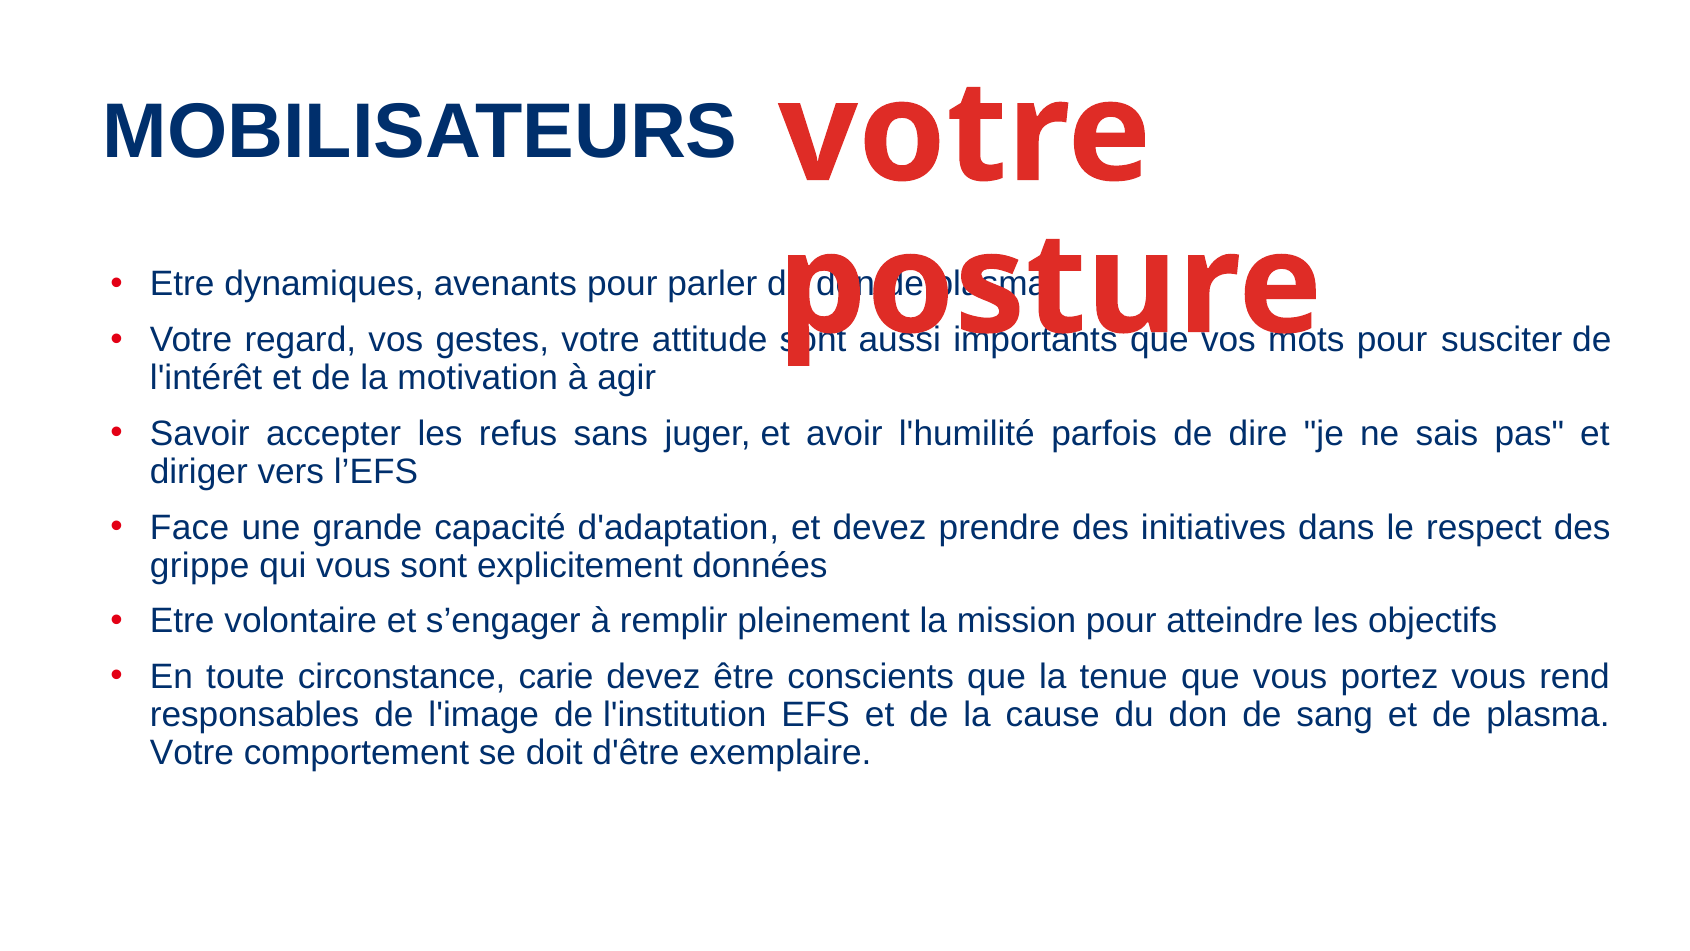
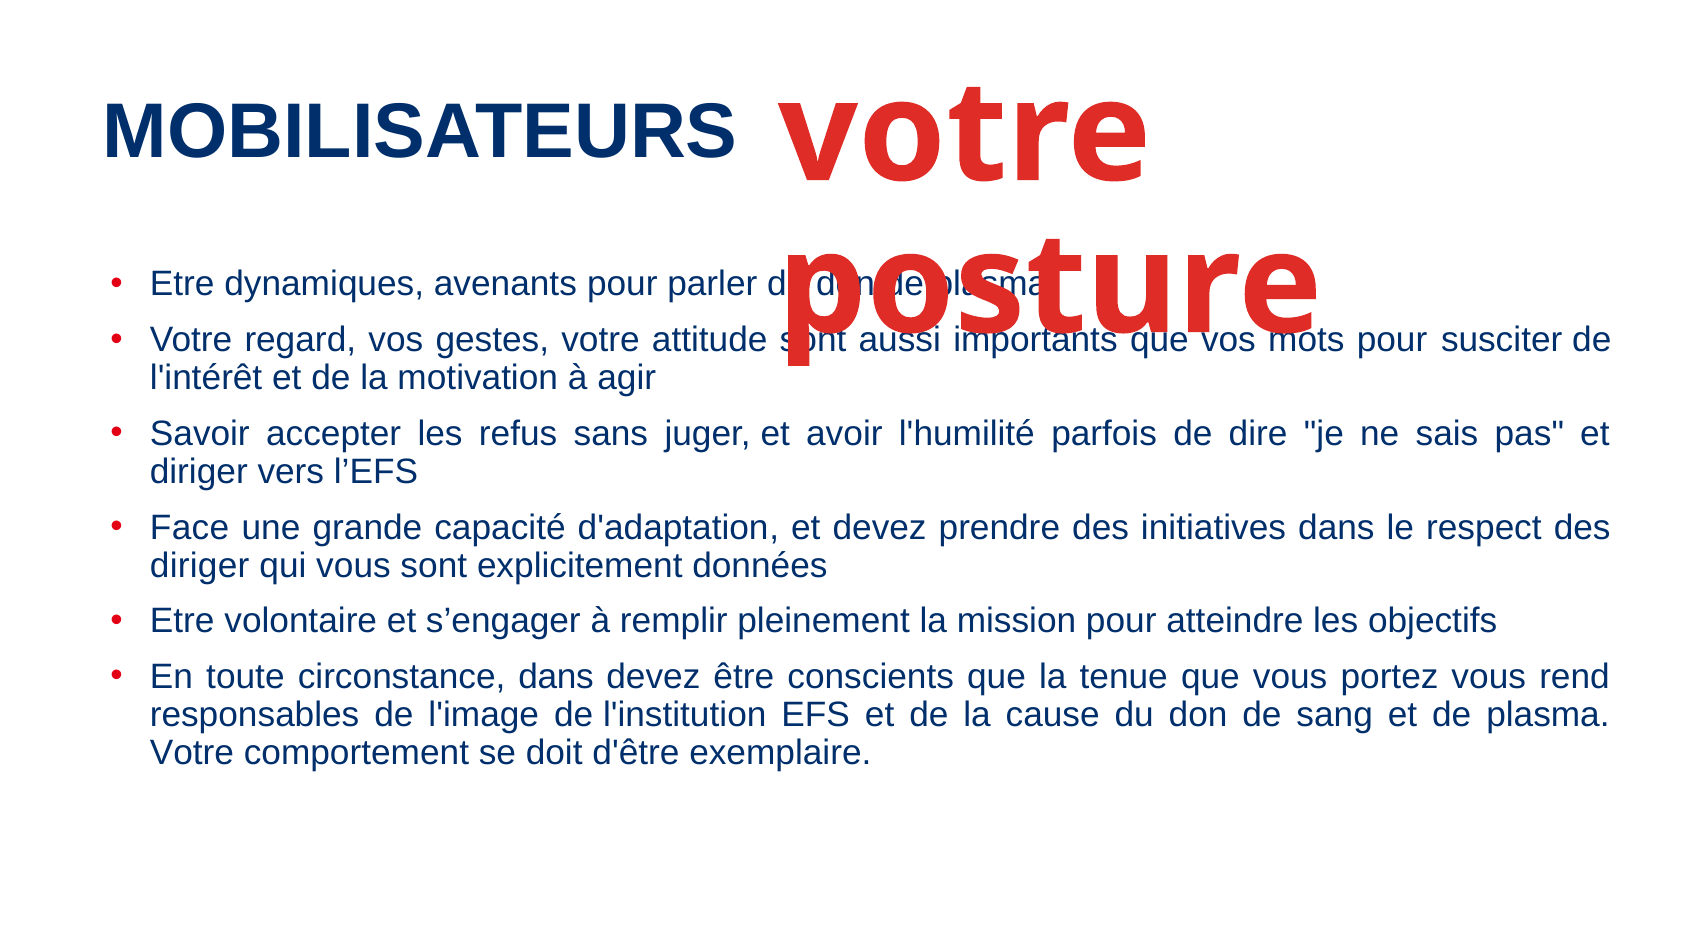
grippe at (200, 565): grippe -> diriger
circonstance carie: carie -> dans
